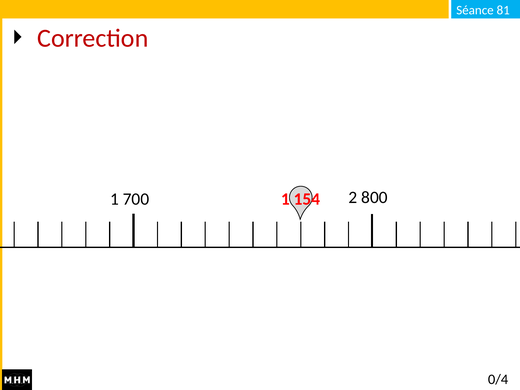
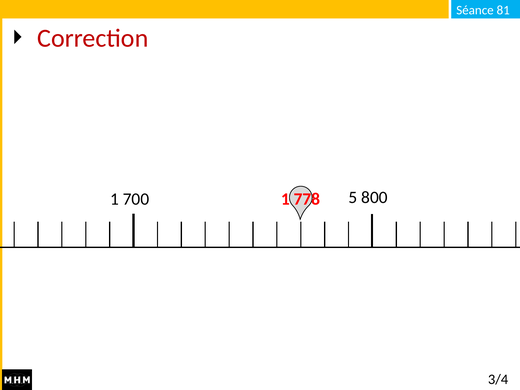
154: 154 -> 778
2: 2 -> 5
0/4: 0/4 -> 3/4
